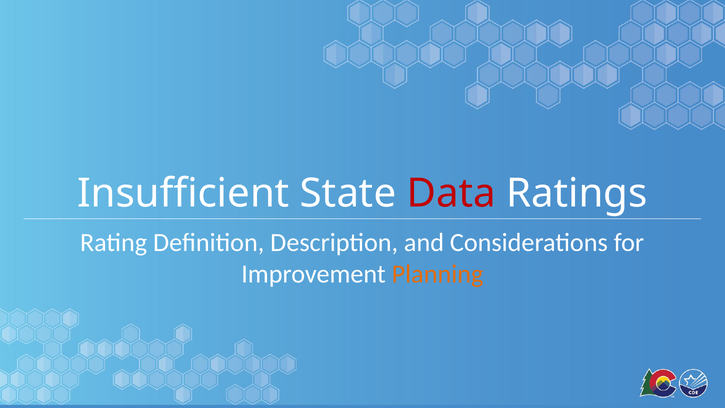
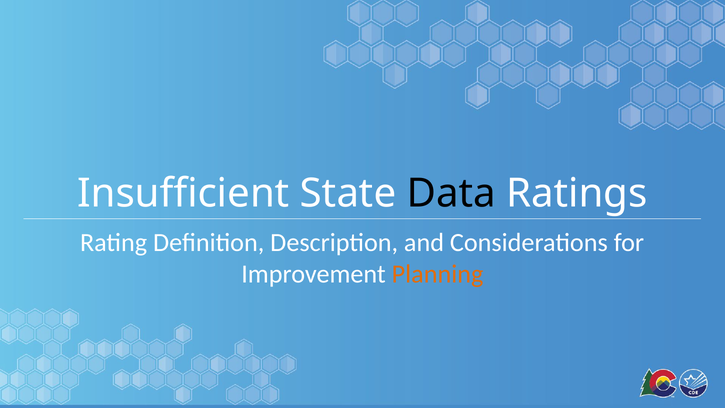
Data colour: red -> black
